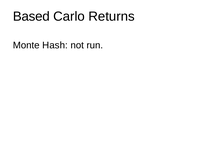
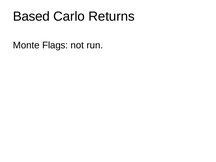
Hash: Hash -> Flags
